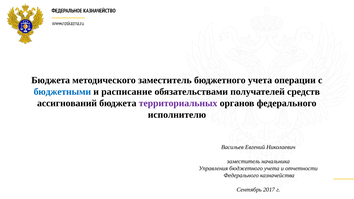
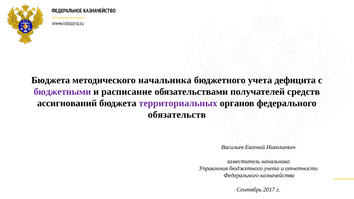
методического заместитель: заместитель -> начальника
операции: операции -> дефицита
бюджетными colour: blue -> purple
исполнителю: исполнителю -> обязательств
